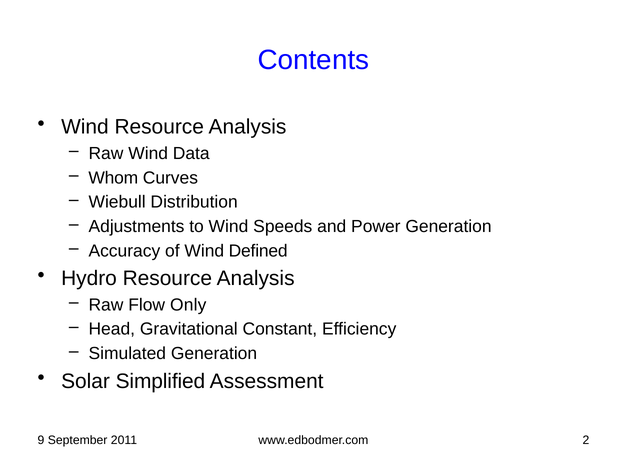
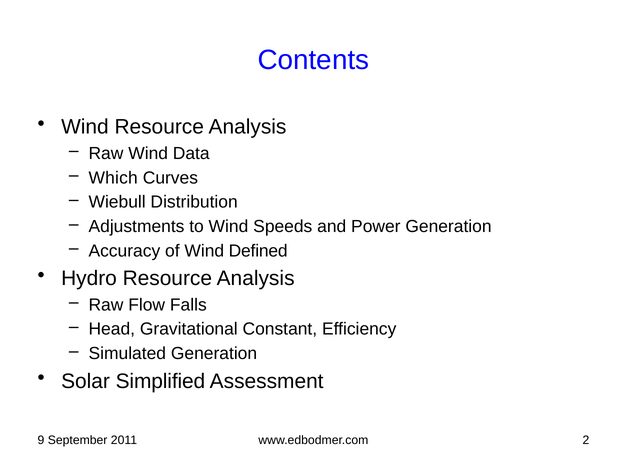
Whom: Whom -> Which
Only: Only -> Falls
